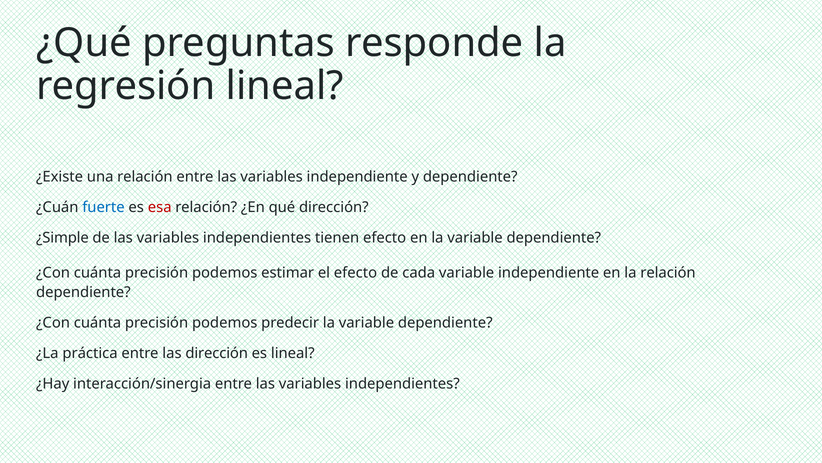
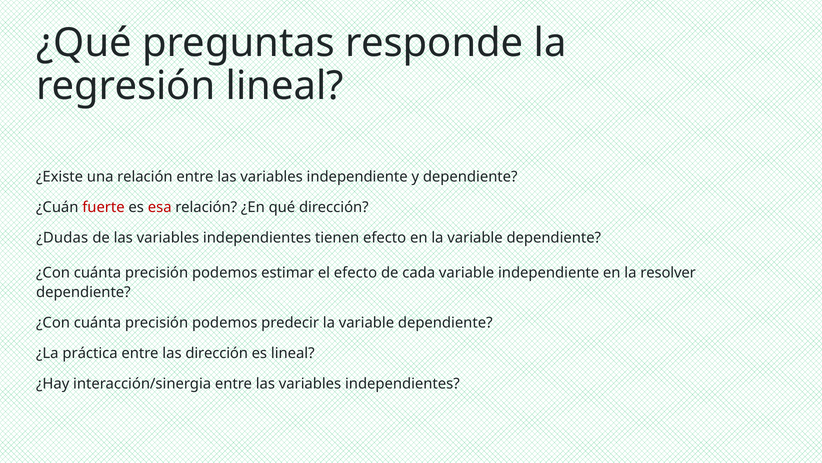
fuerte colour: blue -> red
¿Simple: ¿Simple -> ¿Dudas
la relación: relación -> resolver
